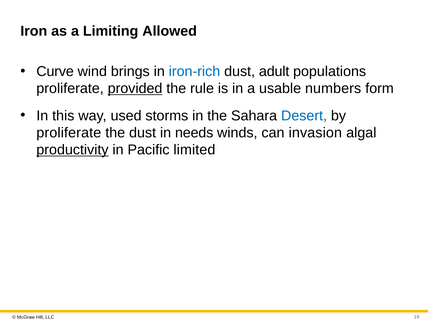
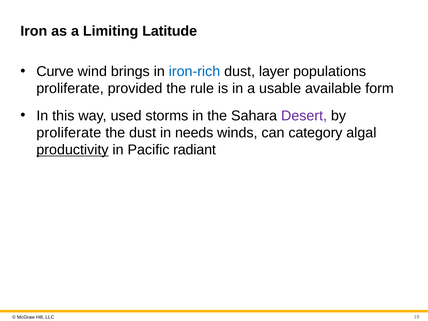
Allowed: Allowed -> Latitude
adult: adult -> layer
provided underline: present -> none
numbers: numbers -> available
Desert colour: blue -> purple
invasion: invasion -> category
limited: limited -> radiant
